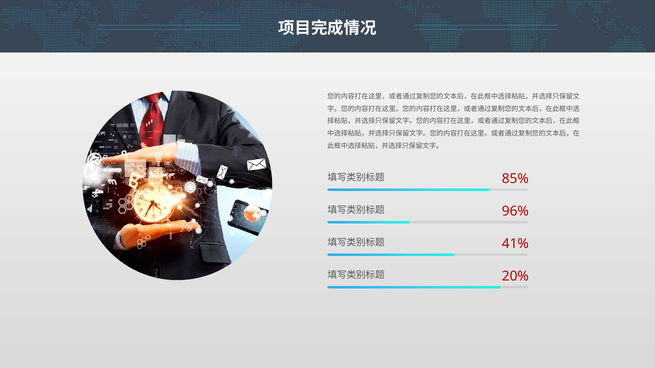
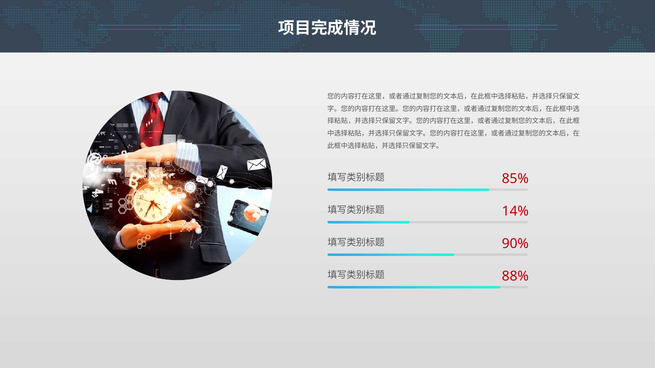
96%: 96% -> 14%
41%: 41% -> 90%
20%: 20% -> 88%
